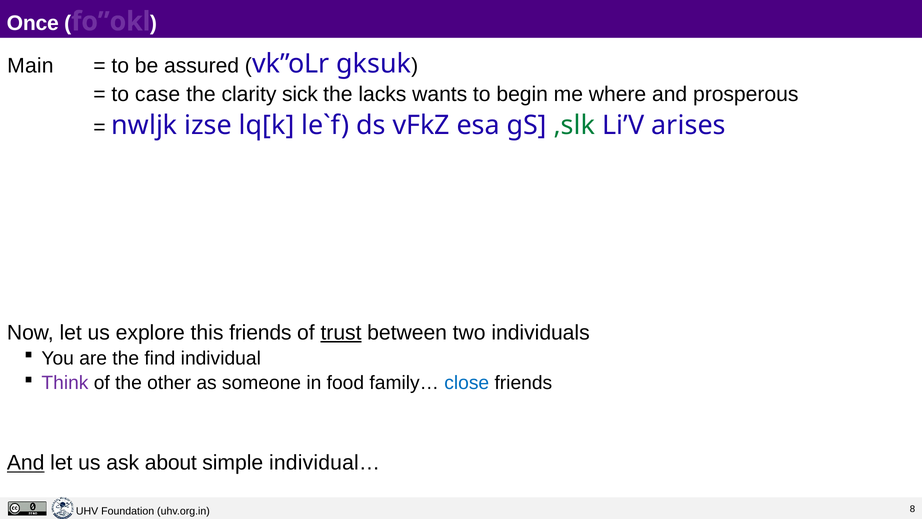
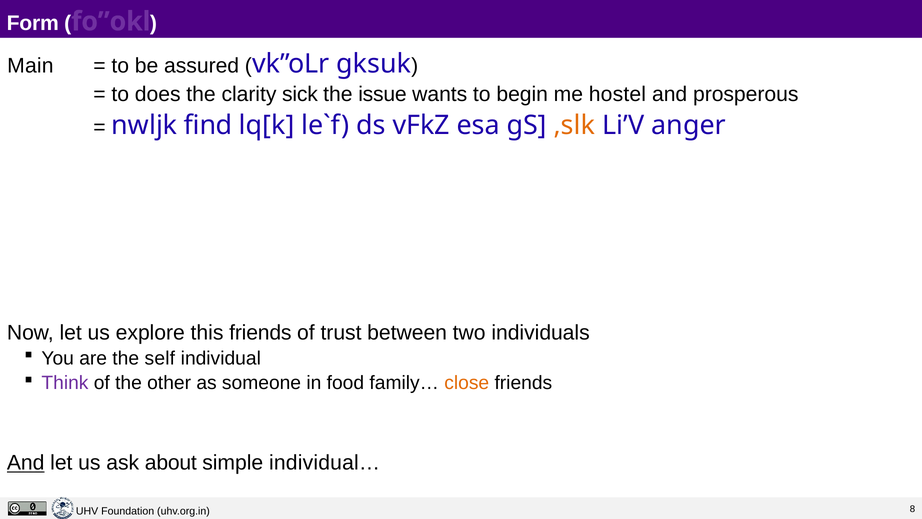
Once: Once -> Form
case: case -> does
lacks: lacks -> issue
where: where -> hostel
izse: izse -> find
,slk colour: green -> orange
arises: arises -> anger
trust underline: present -> none
find: find -> self
close colour: blue -> orange
